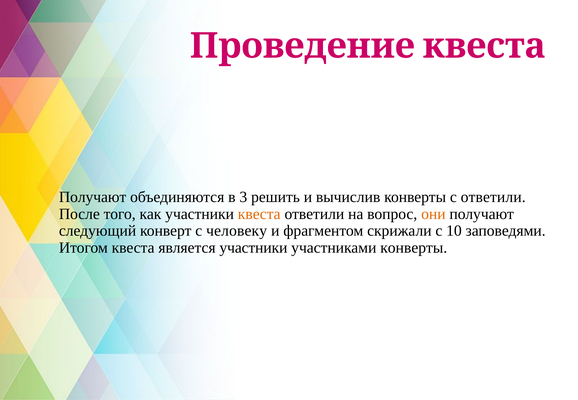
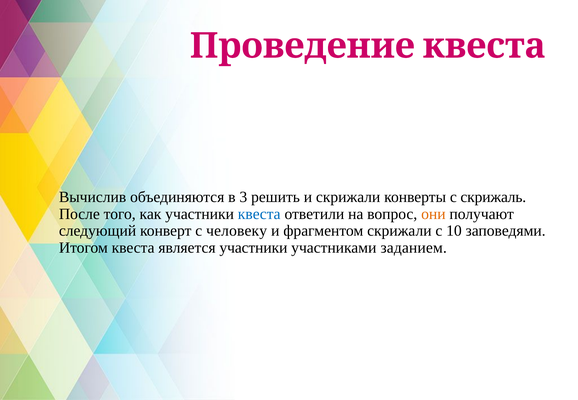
Получают at (93, 197): Получают -> Вычислив
и вычислив: вычислив -> скрижали
с ответили: ответили -> скрижаль
квеста at (259, 214) colour: orange -> blue
участниками конверты: конверты -> заданием
